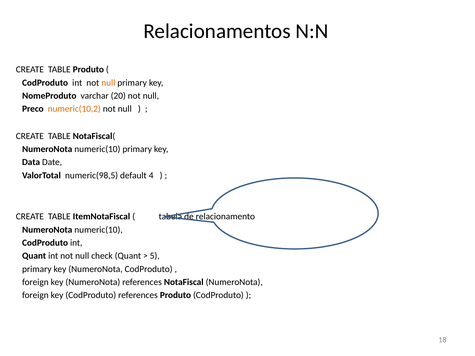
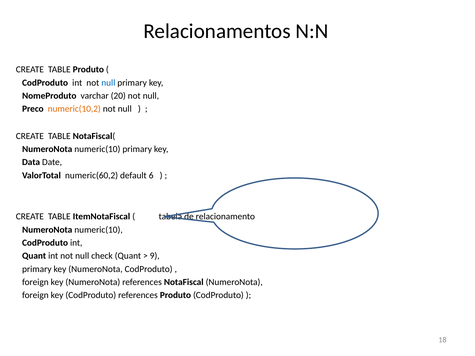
null at (108, 83) colour: orange -> blue
numeric(98,5: numeric(98,5 -> numeric(60,2
4: 4 -> 6
5: 5 -> 9
